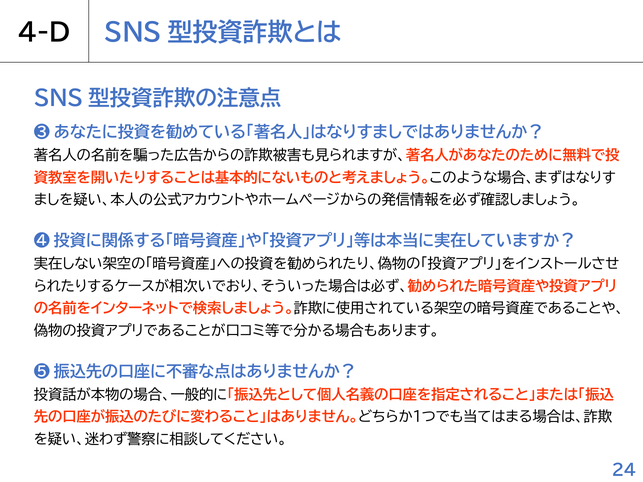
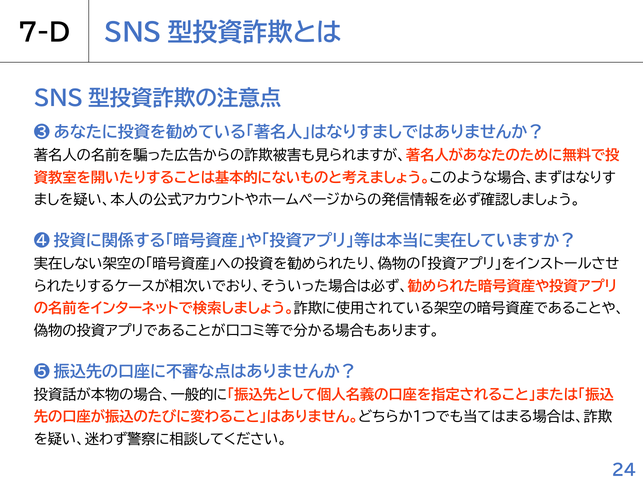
4-D: 4-D -> 7-D
